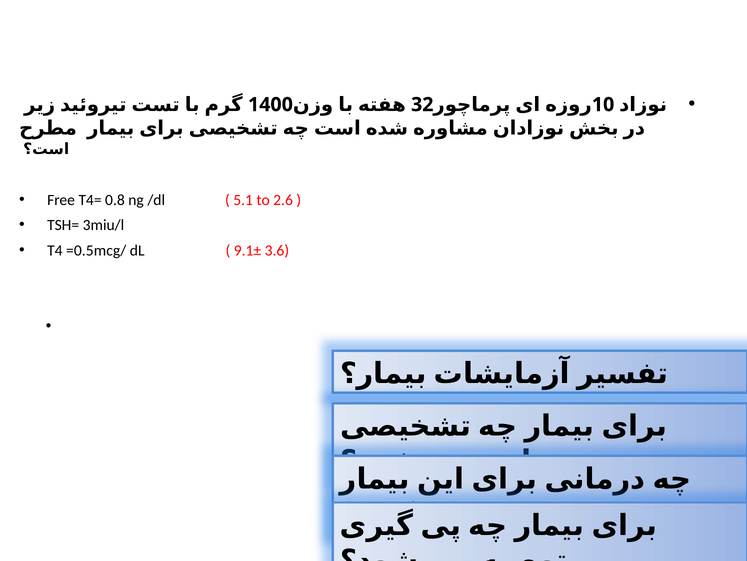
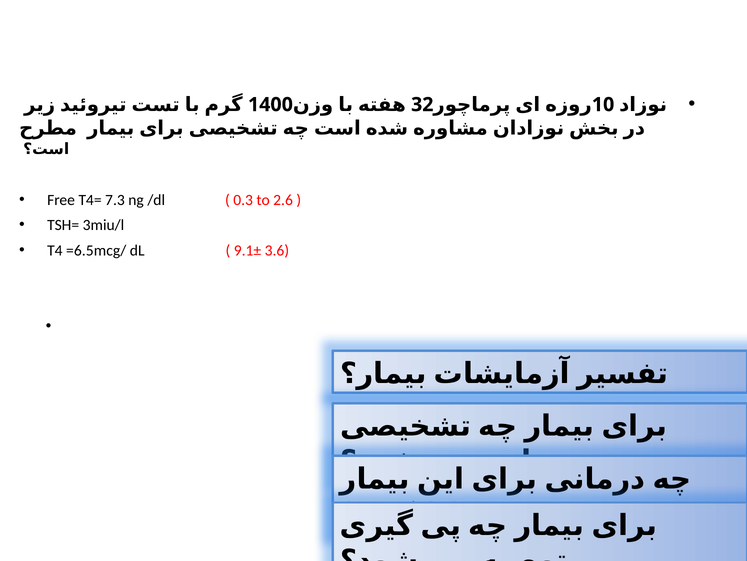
0.8: 0.8 -> 7.3
5.1: 5.1 -> 0.3
=0.5mcg/: =0.5mcg/ -> =6.5mcg/
